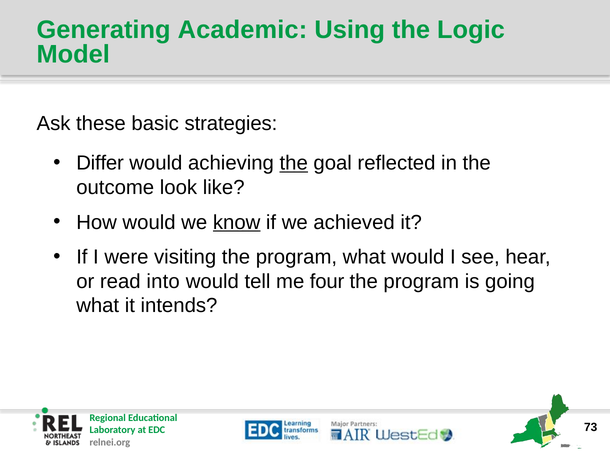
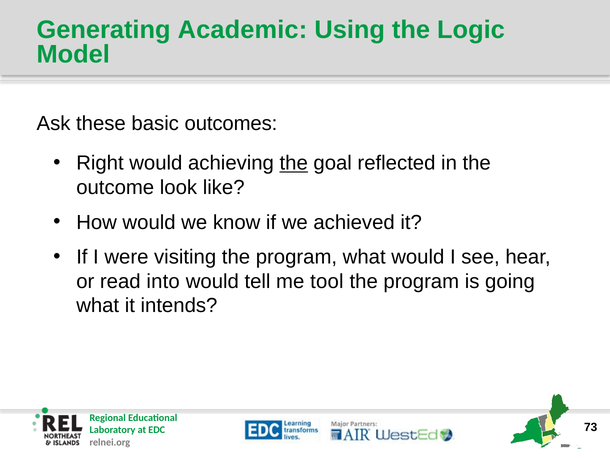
strategies: strategies -> outcomes
Differ: Differ -> Right
know underline: present -> none
four: four -> tool
